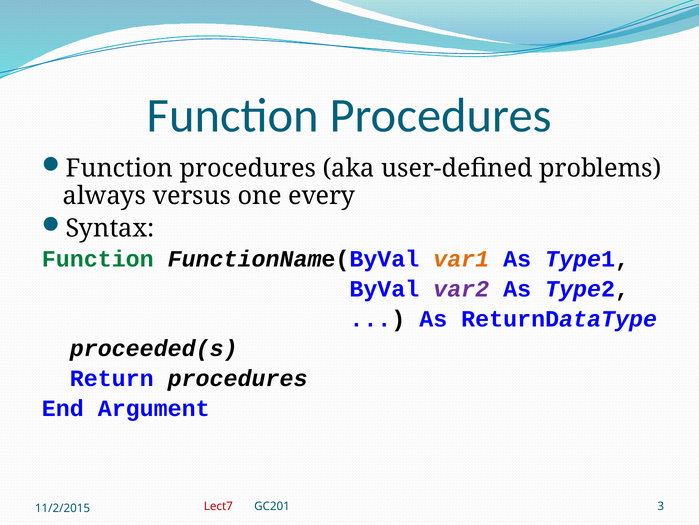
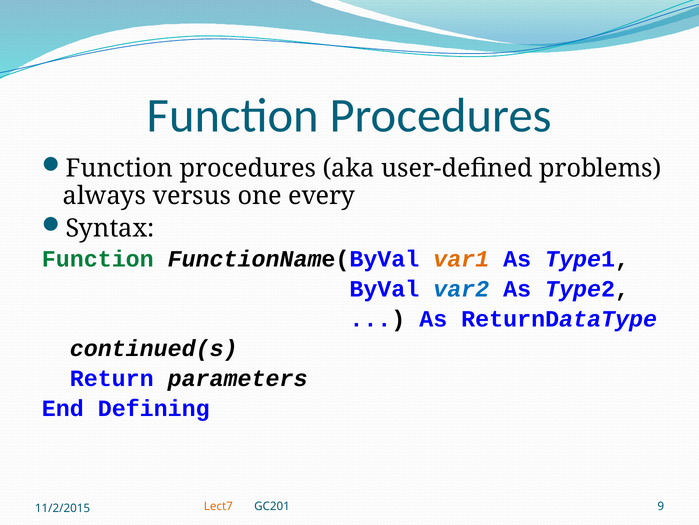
var2 colour: purple -> blue
proceeded(s: proceeded(s -> continued(s
Return procedures: procedures -> parameters
Argument: Argument -> Defining
Lect7 colour: red -> orange
3: 3 -> 9
